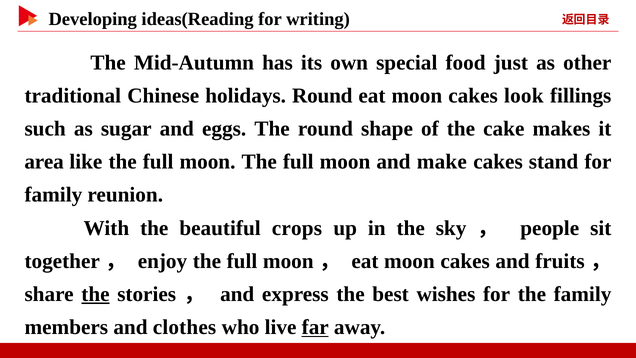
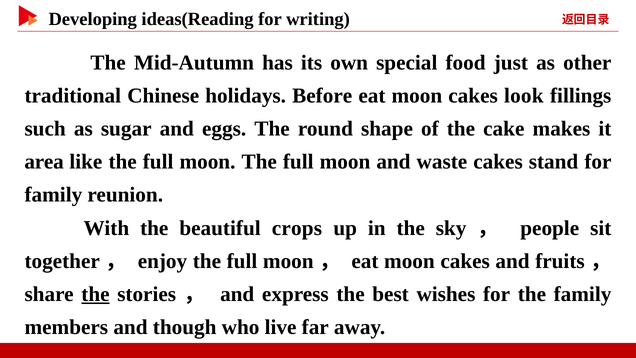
holidays Round: Round -> Before
make: make -> waste
clothes: clothes -> though
far underline: present -> none
